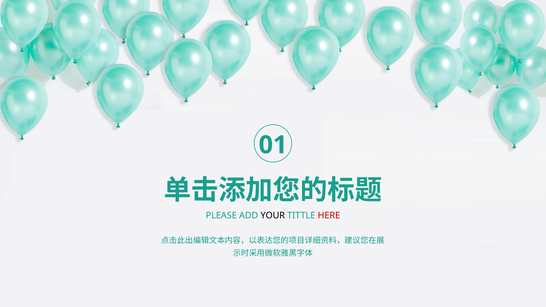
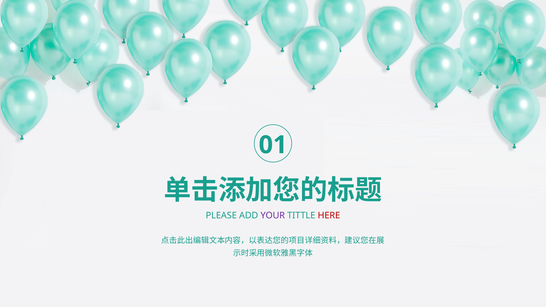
YOUR colour: black -> purple
